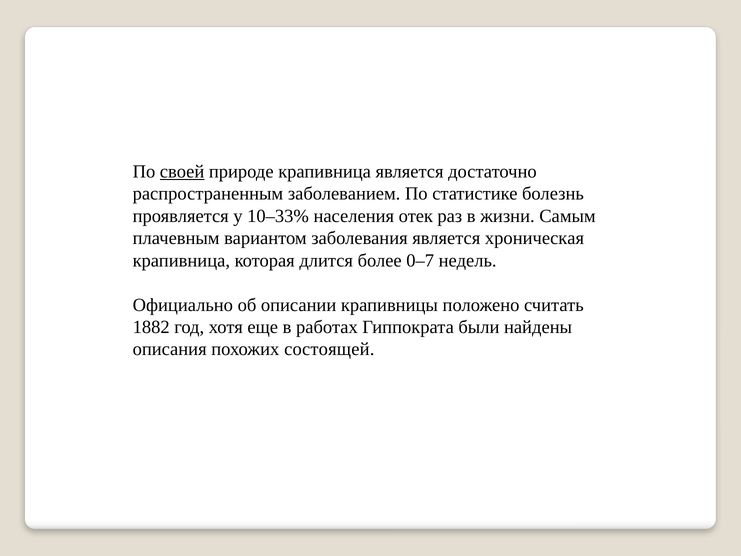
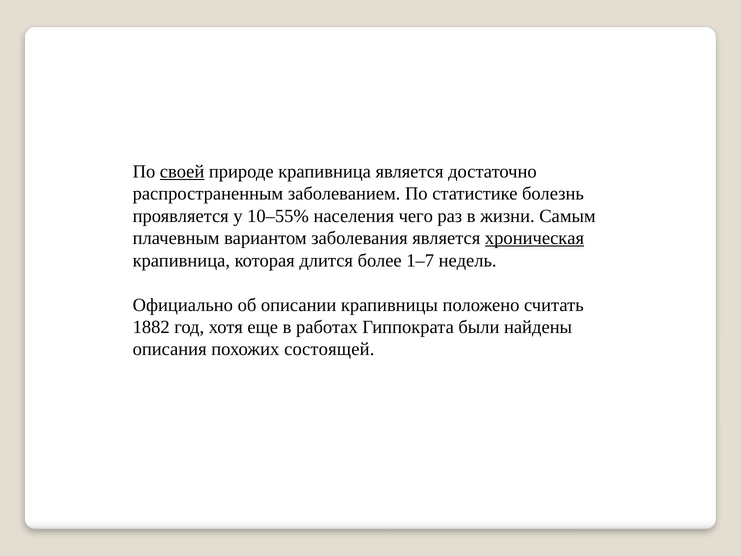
10–33%: 10–33% -> 10–55%
отек: отек -> чего
хроническая underline: none -> present
0–7: 0–7 -> 1–7
